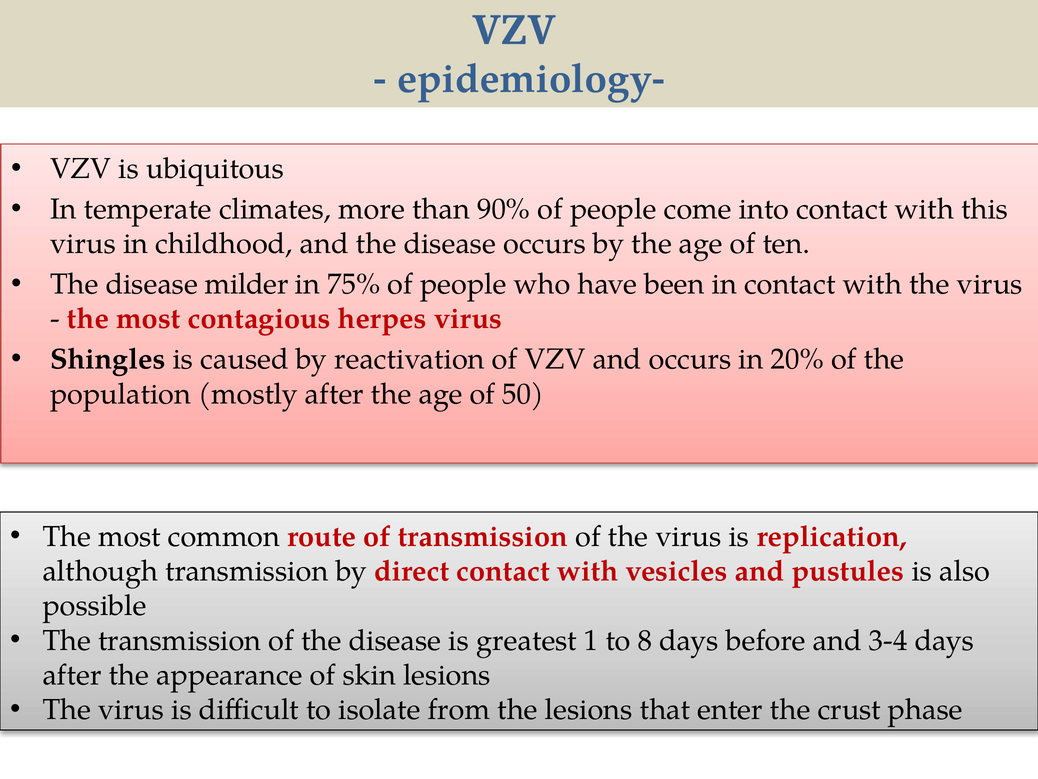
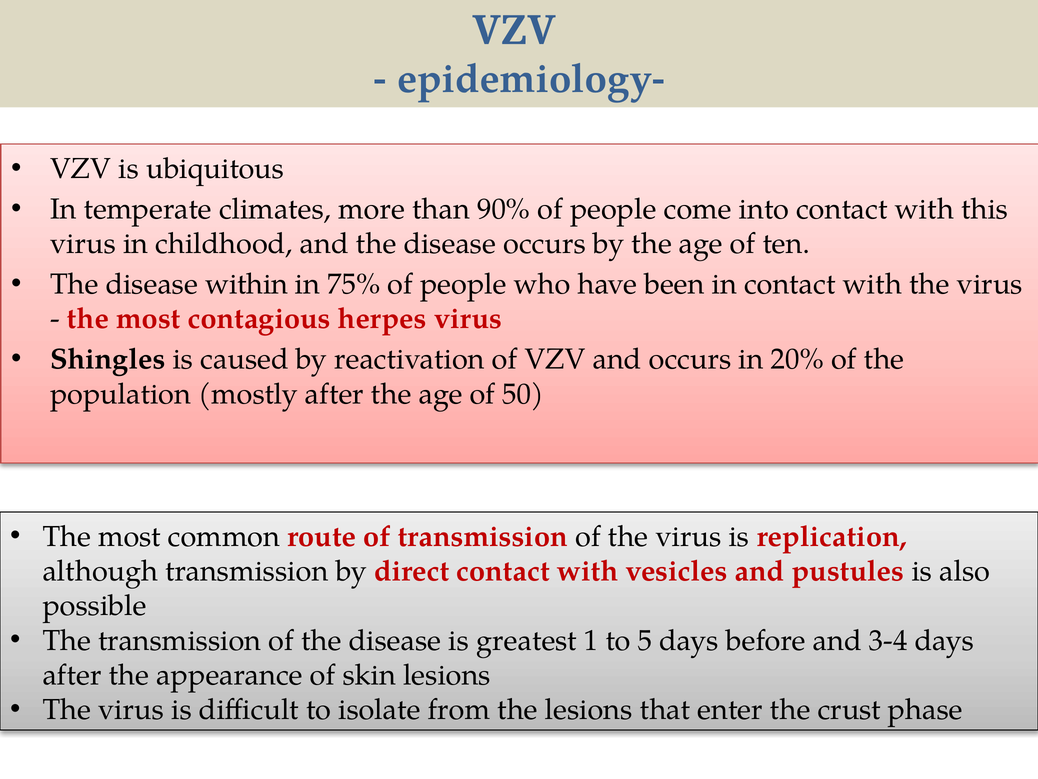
milder: milder -> within
8: 8 -> 5
